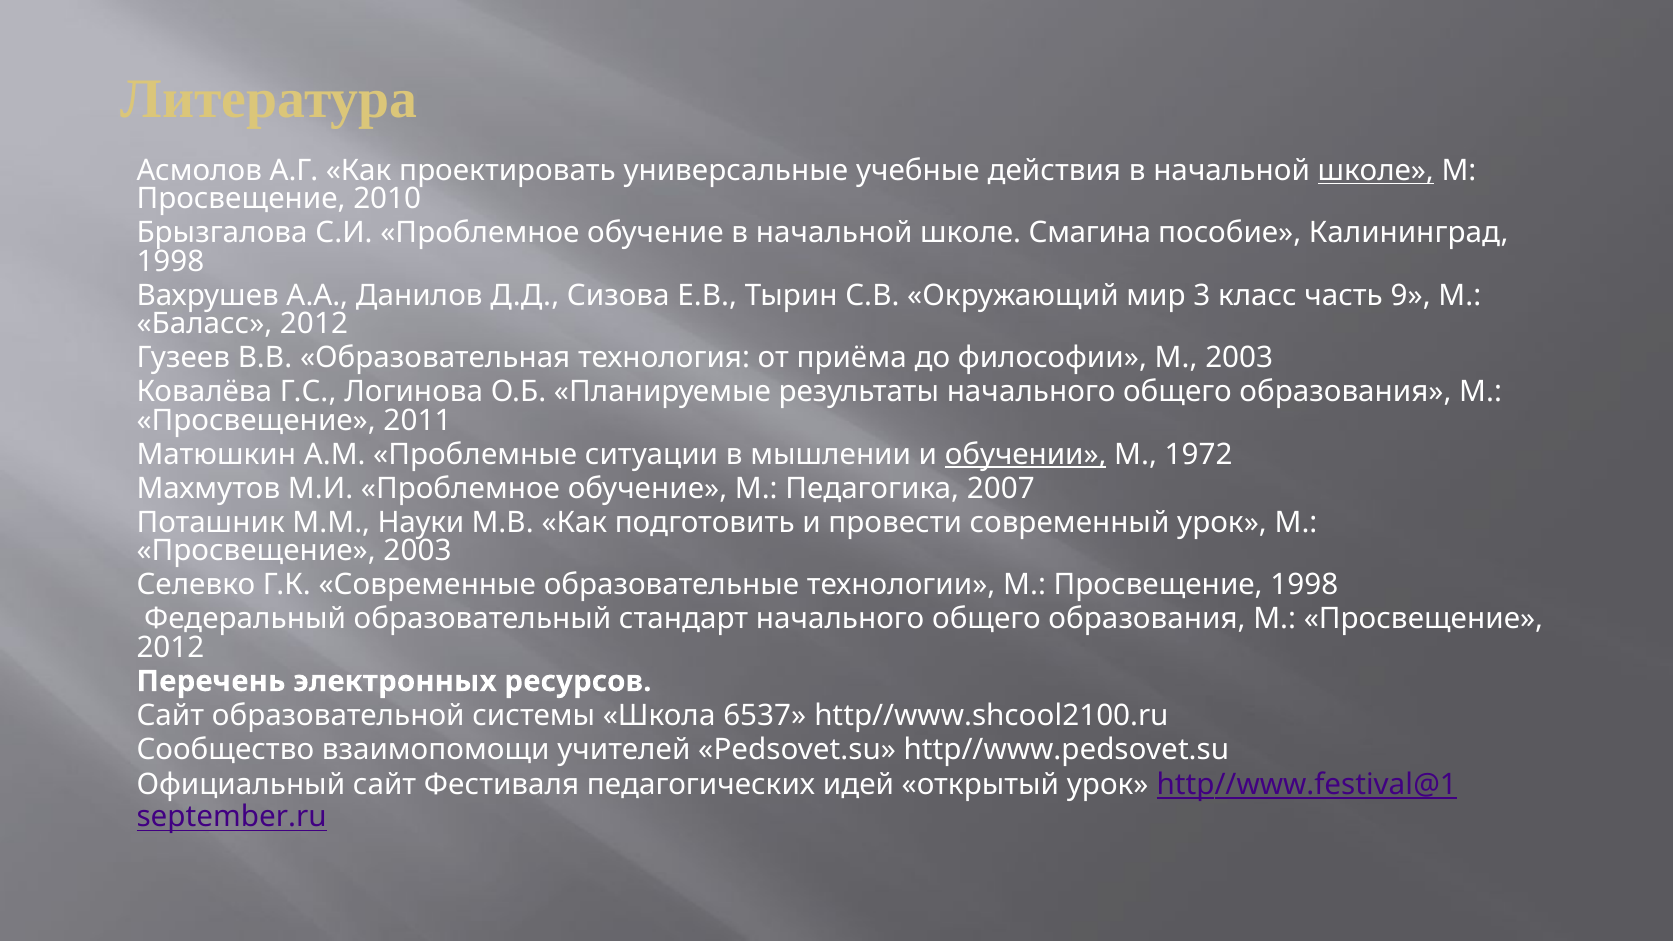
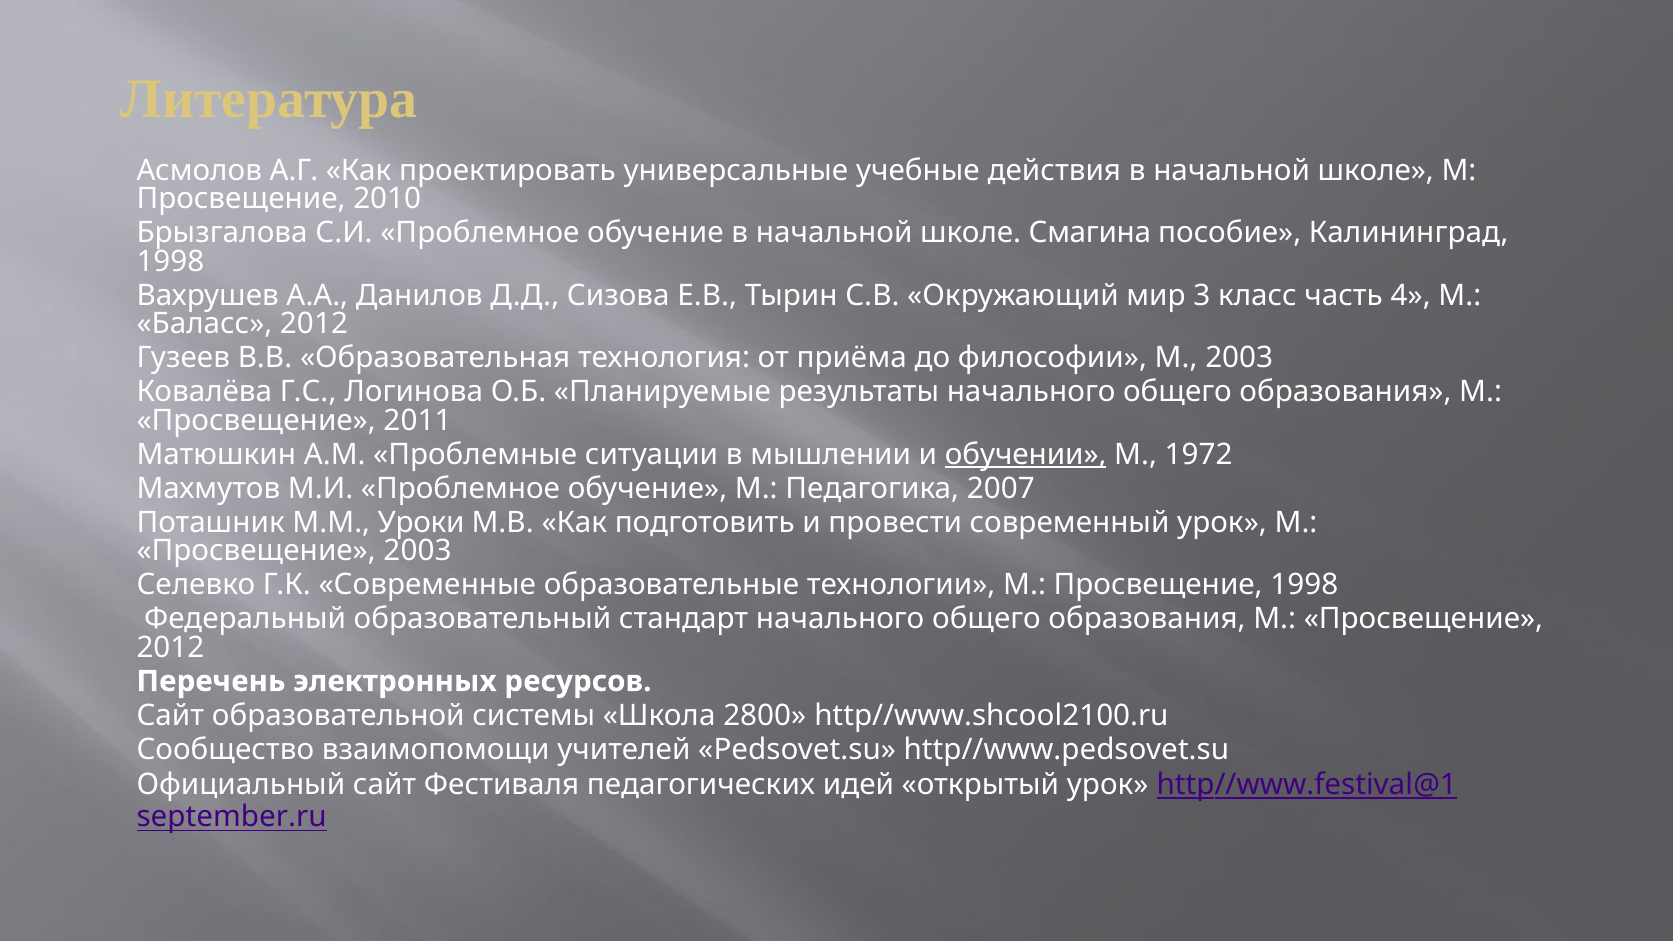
школе at (1376, 171) underline: present -> none
9: 9 -> 4
Науки: Науки -> Уроки
6537: 6537 -> 2800
